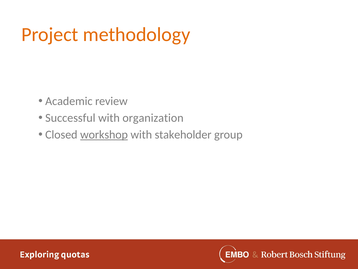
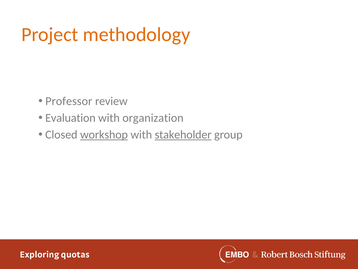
Academic: Academic -> Professor
Successful: Successful -> Evaluation
stakeholder underline: none -> present
